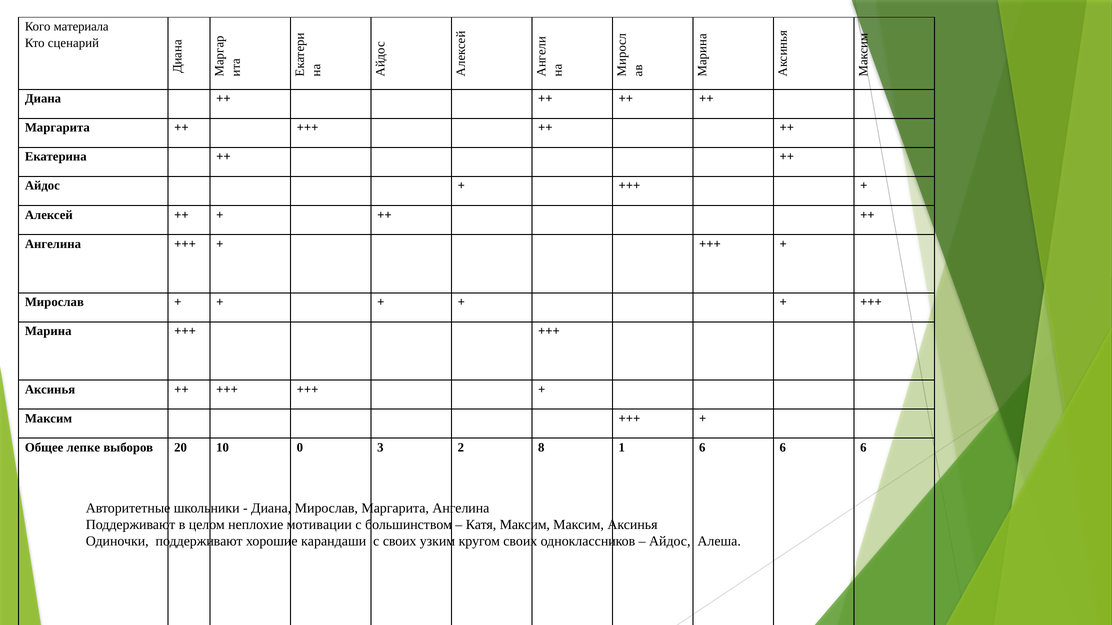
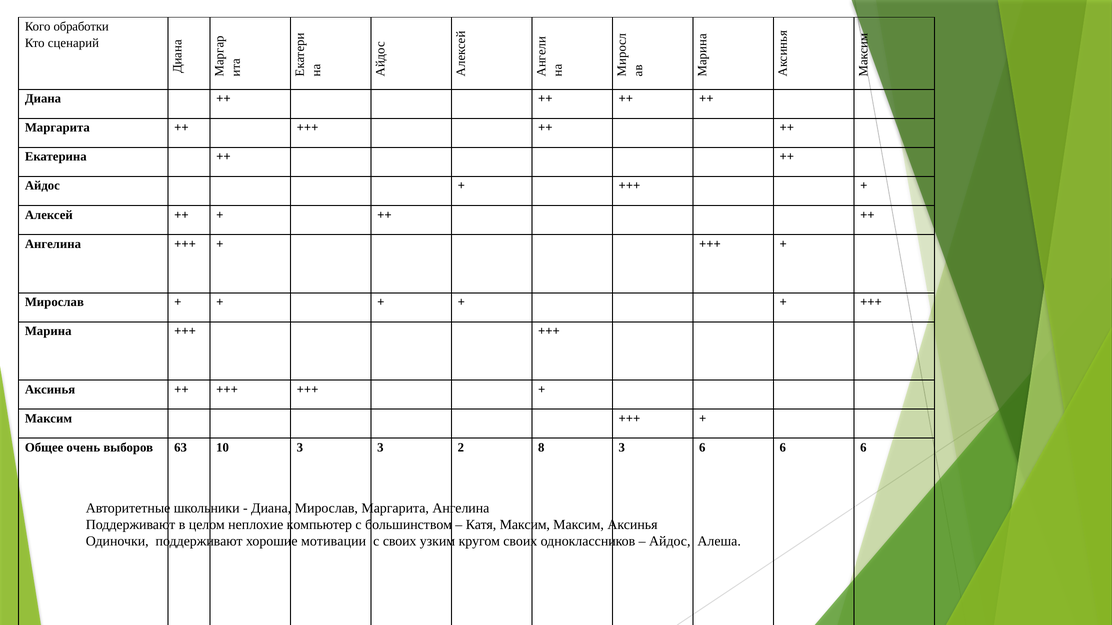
материала: материала -> обработки
лепке: лепке -> очень
20: 20 -> 63
10 0: 0 -> 3
8 1: 1 -> 3
мотивации: мотивации -> компьютер
карандаши: карандаши -> мотивации
